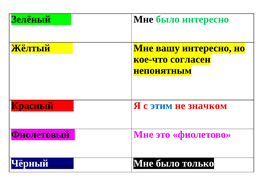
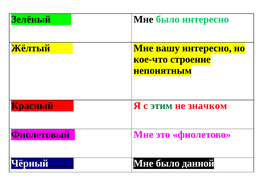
согласен: согласен -> строение
этим colour: blue -> green
только: только -> данной
